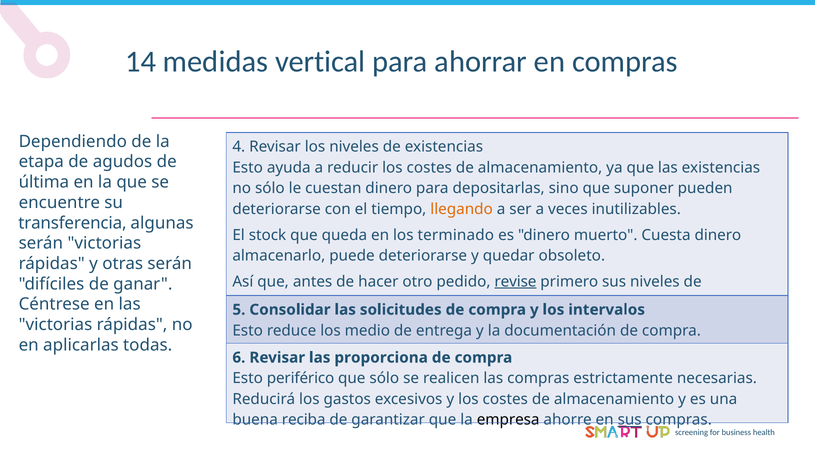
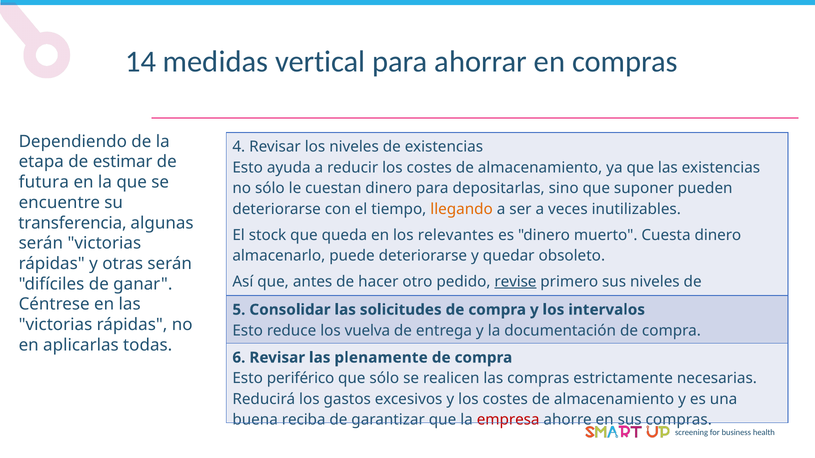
agudos: agudos -> estimar
última: última -> futura
terminado: terminado -> relevantes
medio: medio -> vuelva
proporciona: proporciona -> plenamente
empresa colour: black -> red
sus at (630, 420) underline: present -> none
